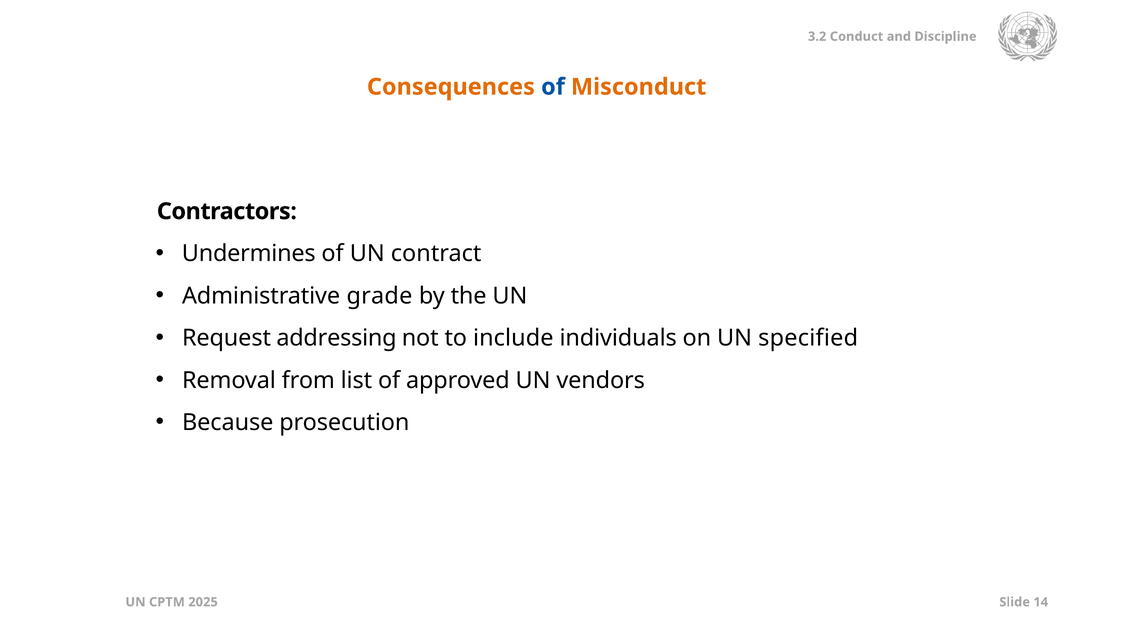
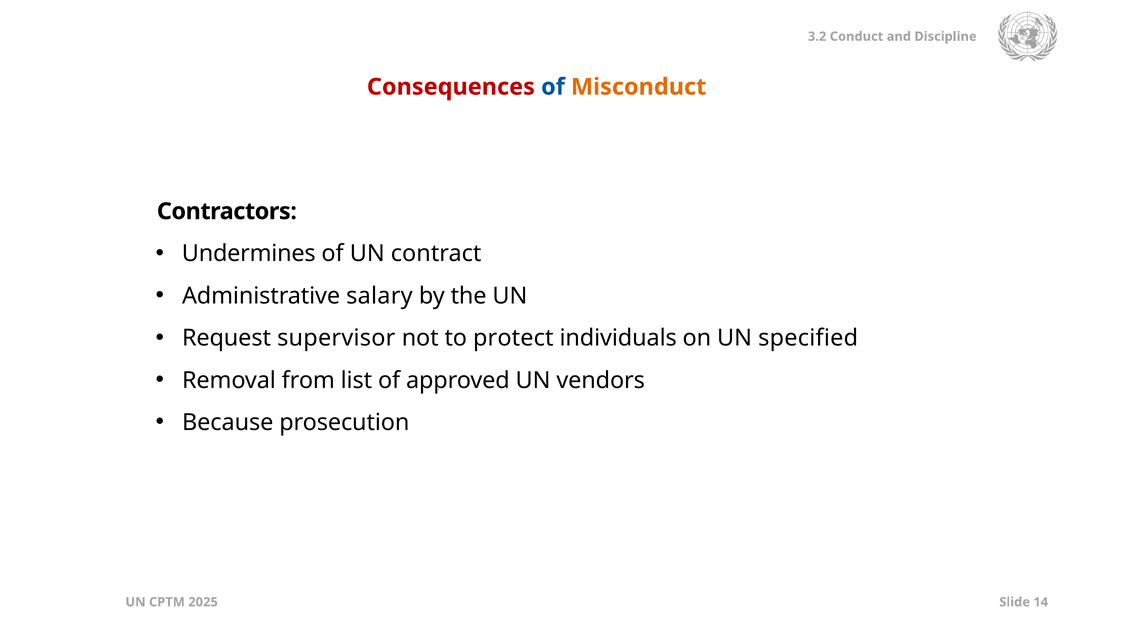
Consequences colour: orange -> red
grade: grade -> salary
addressing: addressing -> supervisor
include: include -> protect
